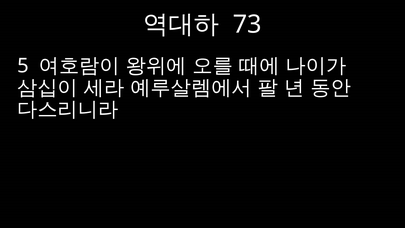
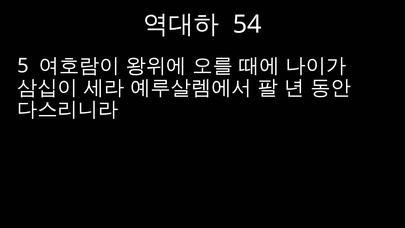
73: 73 -> 54
